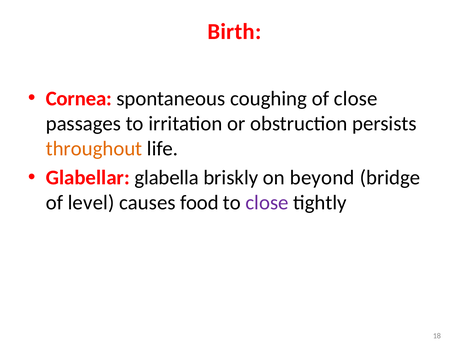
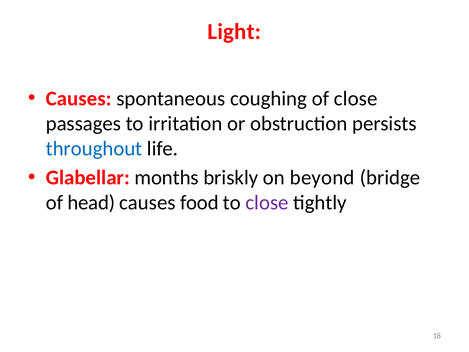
Birth: Birth -> Light
Cornea at (79, 98): Cornea -> Causes
throughout colour: orange -> blue
glabella: glabella -> months
level: level -> head
